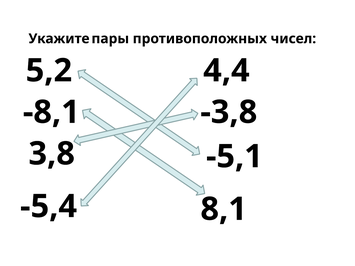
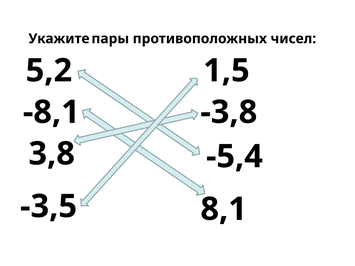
4,4: 4,4 -> 1,5
-5,1: -5,1 -> -5,4
-5,4: -5,4 -> -3,5
